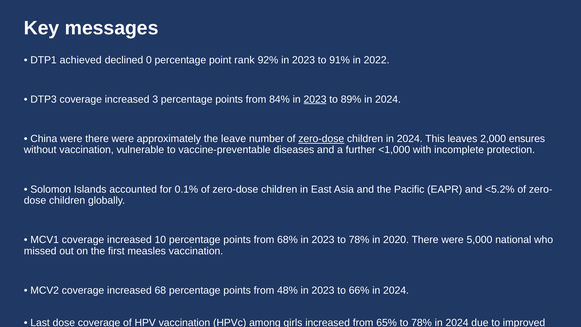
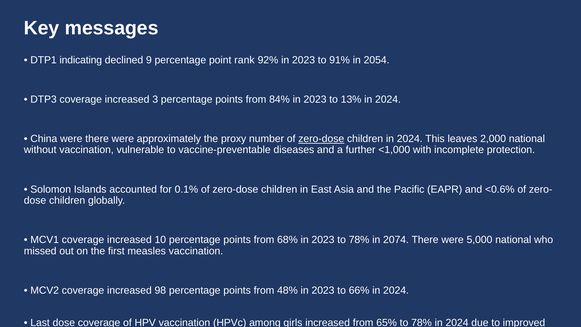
achieved: achieved -> indicating
0: 0 -> 9
2022: 2022 -> 2054
2023 at (315, 99) underline: present -> none
89%: 89% -> 13%
leave: leave -> proxy
2,000 ensures: ensures -> national
<5.2%: <5.2% -> <0.6%
2020: 2020 -> 2074
68: 68 -> 98
